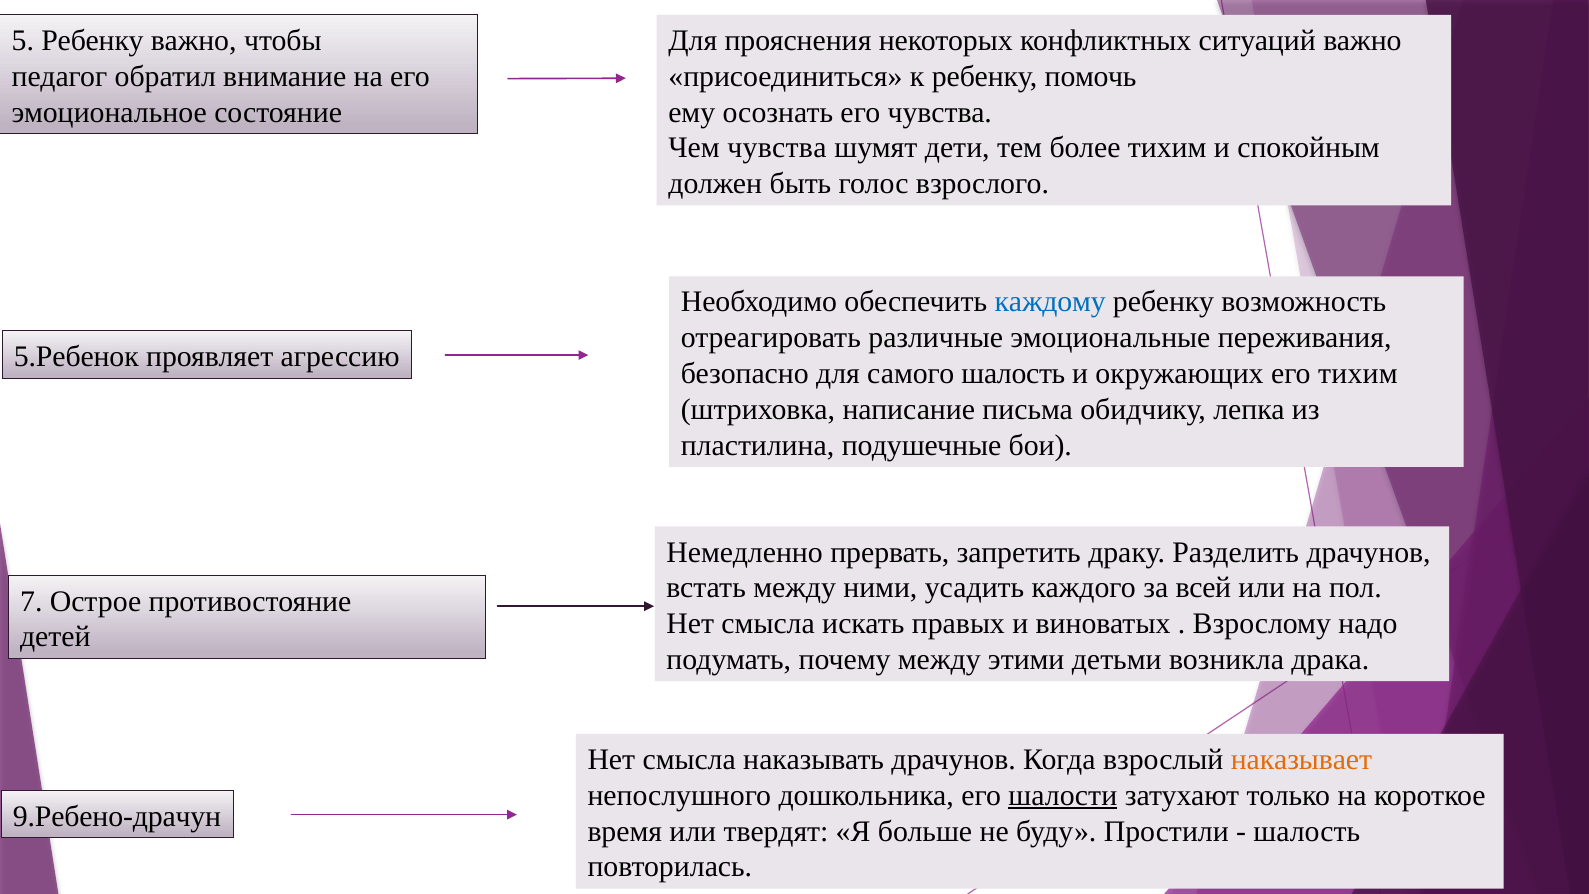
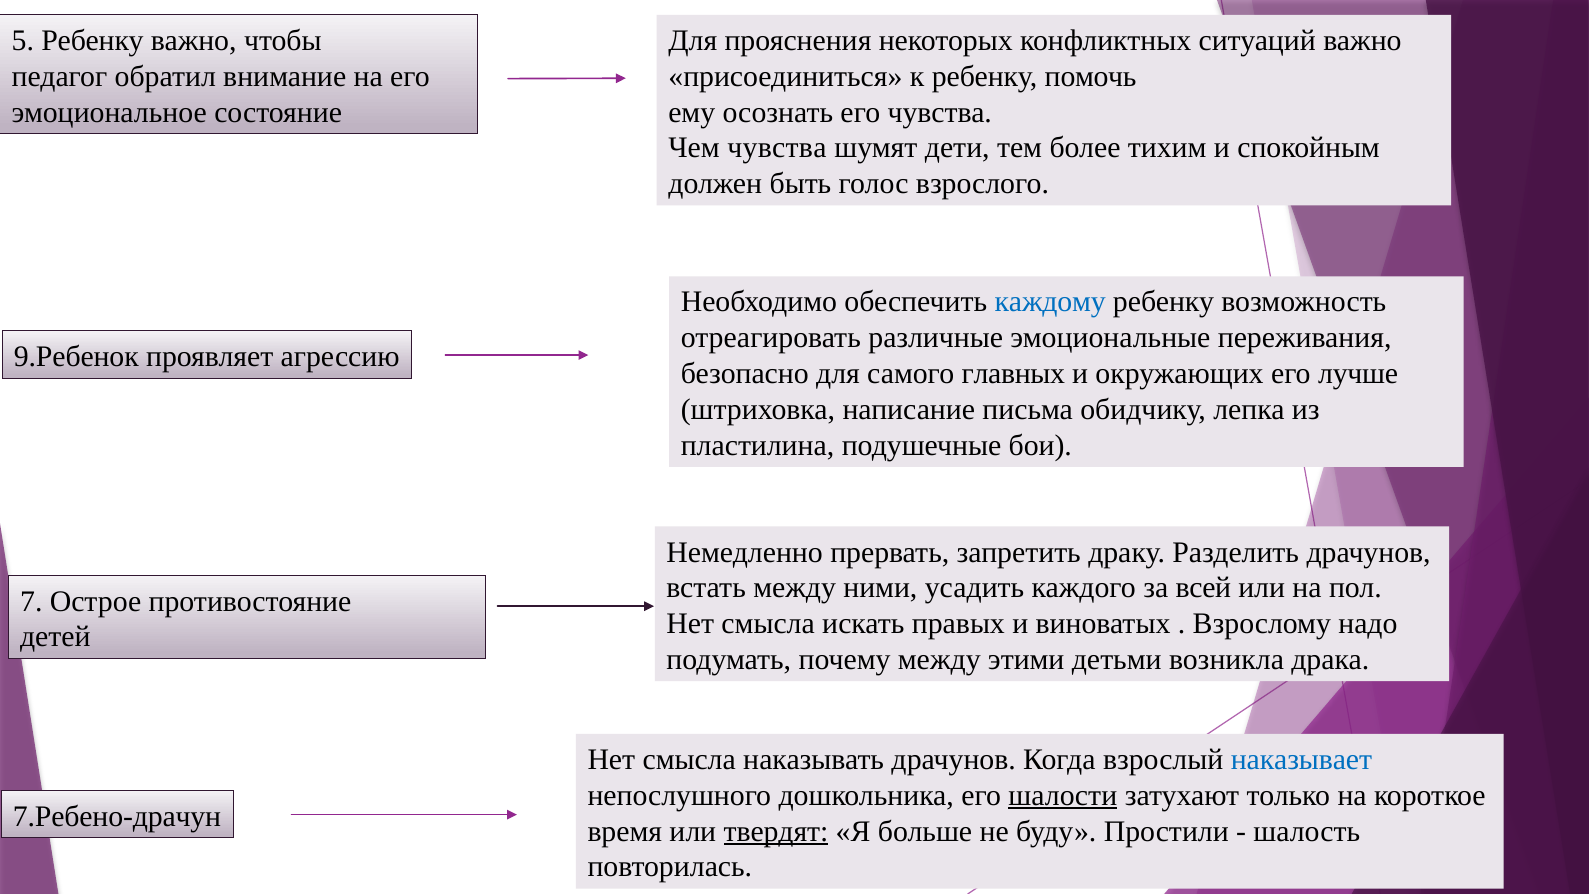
5.Ребенок: 5.Ребенок -> 9.Ребенок
самого шалость: шалость -> главных
его тихим: тихим -> лучше
наказывает colour: orange -> blue
9.Ребено-драчун: 9.Ребено-драчун -> 7.Ребено-драчун
твердят underline: none -> present
